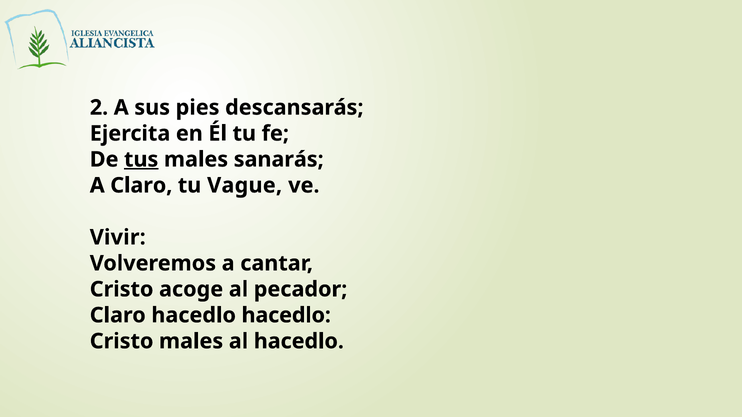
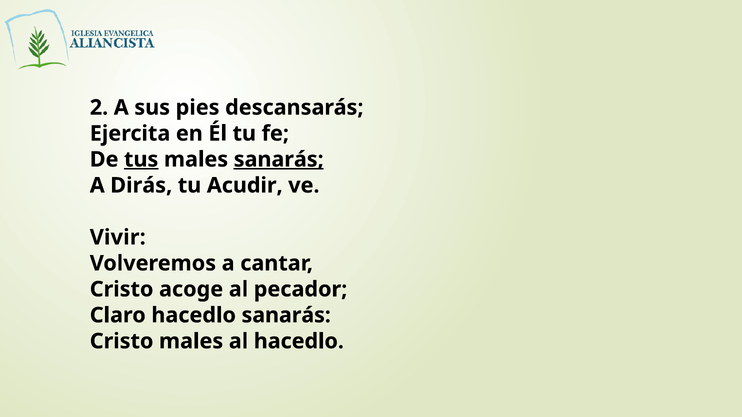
sanarás at (279, 160) underline: none -> present
A Claro: Claro -> Dirás
Vague: Vague -> Acudir
hacedlo hacedlo: hacedlo -> sanarás
